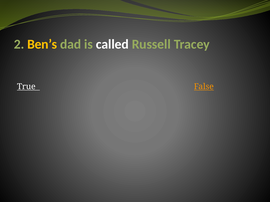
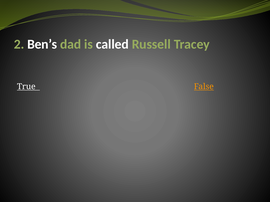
Ben’s colour: yellow -> white
